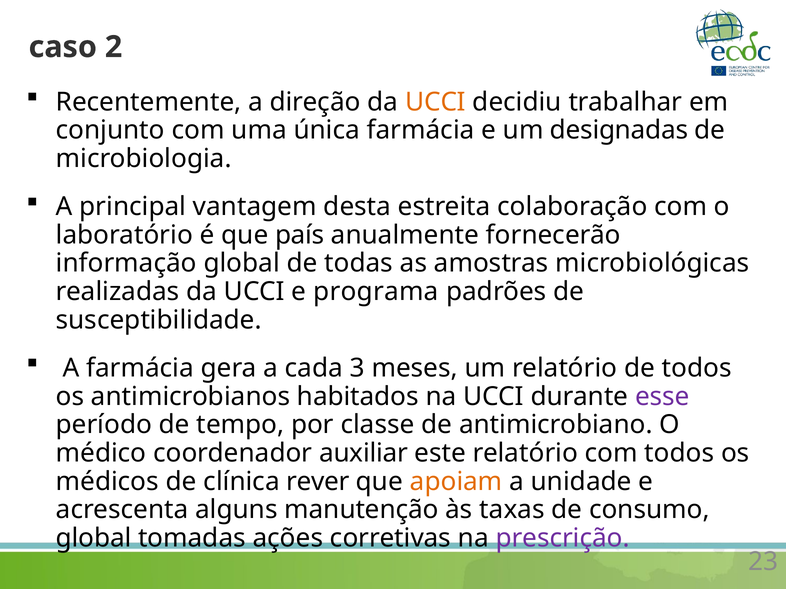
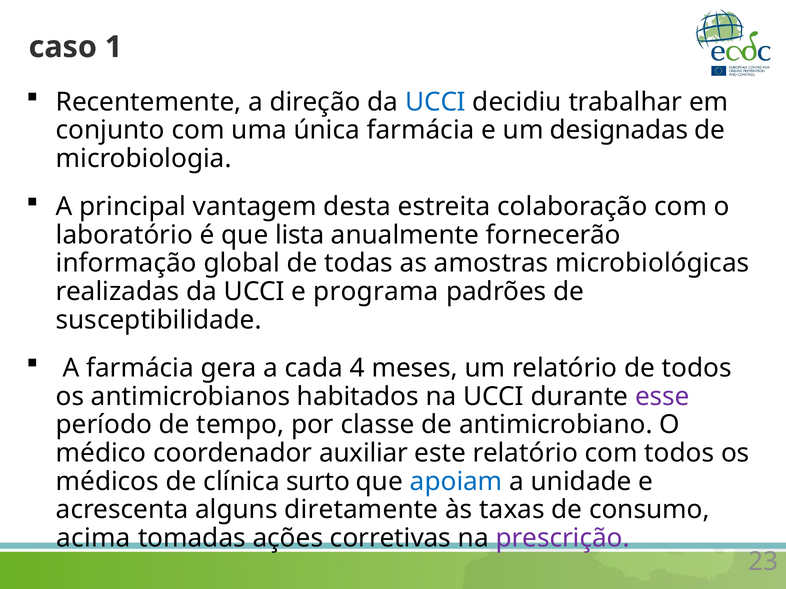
2: 2 -> 1
UCCI at (435, 102) colour: orange -> blue
país: país -> lista
3: 3 -> 4
rever: rever -> surto
apoiam colour: orange -> blue
manutenção: manutenção -> diretamente
global at (94, 539): global -> acima
